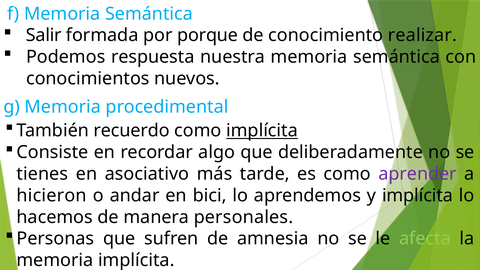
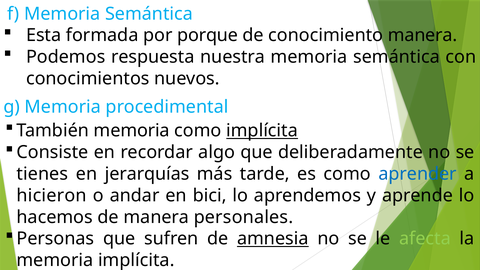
Salir: Salir -> Esta
conocimiento realizar: realizar -> manera
También recuerdo: recuerdo -> memoria
asociativo: asociativo -> jerarquías
aprender colour: purple -> blue
y implícita: implícita -> aprende
amnesia underline: none -> present
